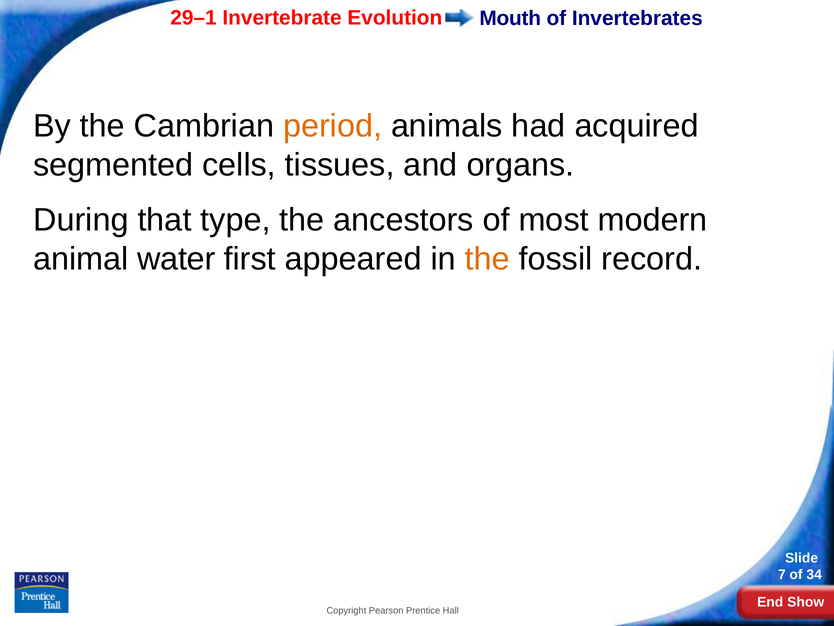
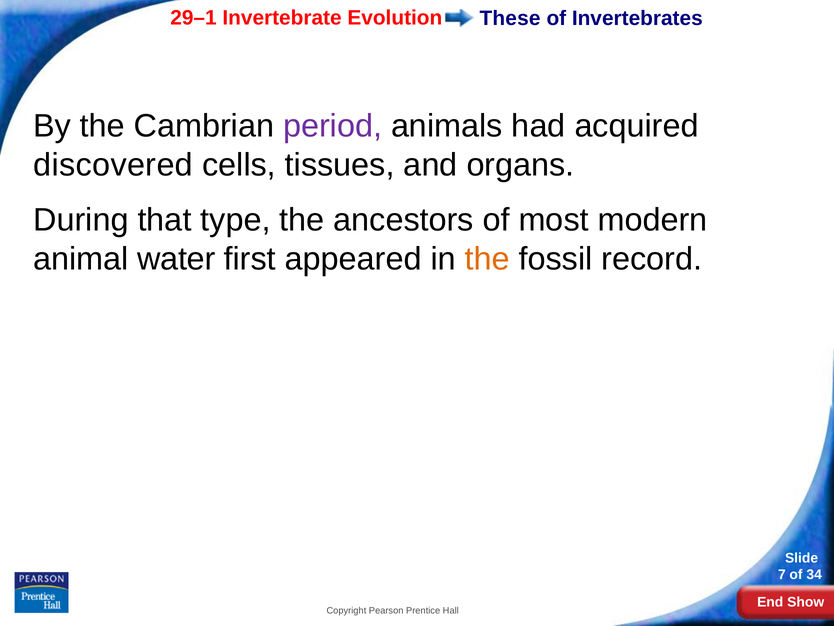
Mouth: Mouth -> These
period colour: orange -> purple
segmented: segmented -> discovered
